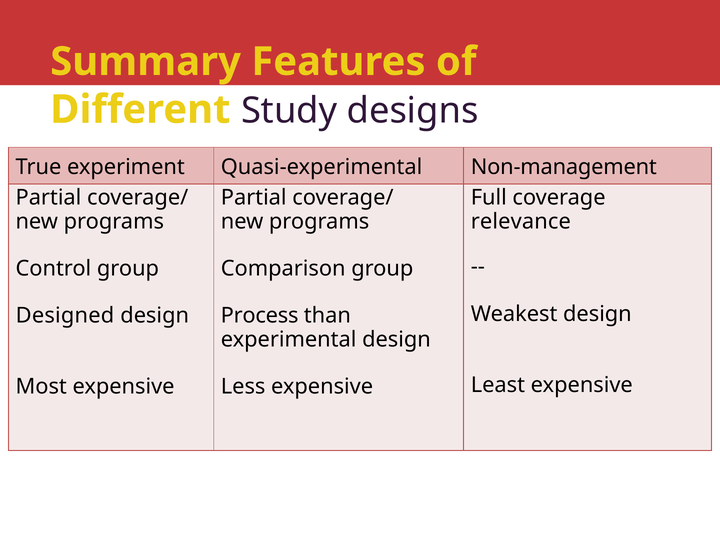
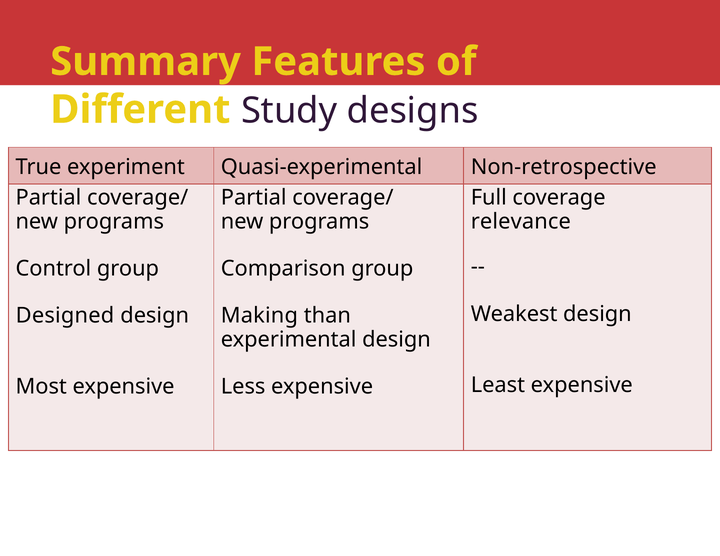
Non-management: Non-management -> Non-retrospective
Process: Process -> Making
